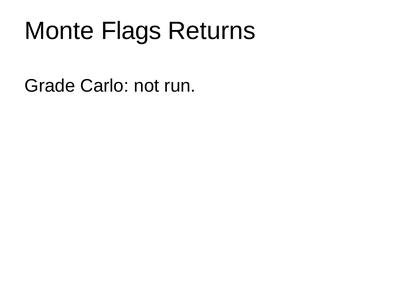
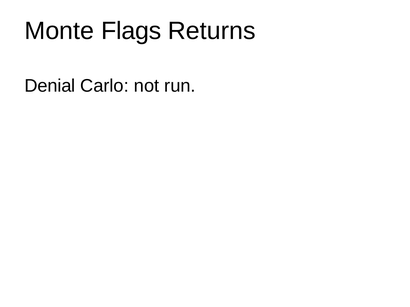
Grade: Grade -> Denial
